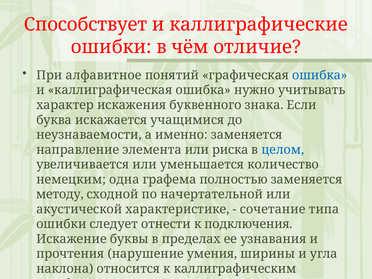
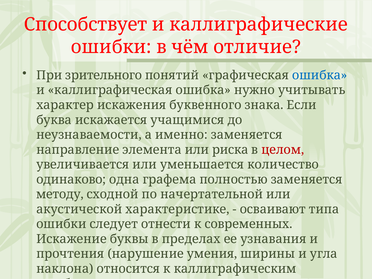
алфавитное: алфавитное -> зрительного
целом colour: blue -> red
немецким: немецким -> одинаково
сочетание: сочетание -> осваивают
подключения: подключения -> современных
